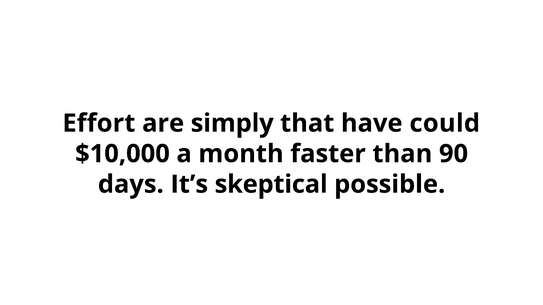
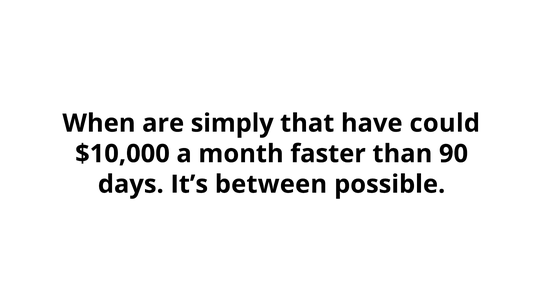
Effort: Effort -> When
skeptical: skeptical -> between
